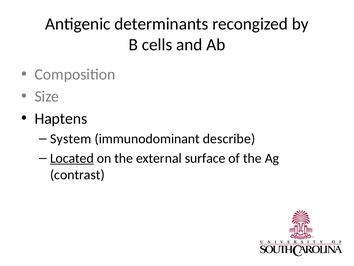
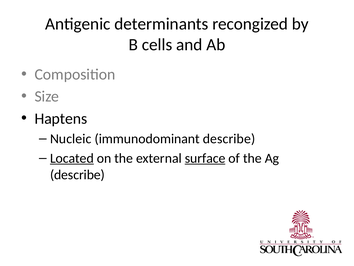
System: System -> Nucleic
surface underline: none -> present
contrast at (77, 174): contrast -> describe
